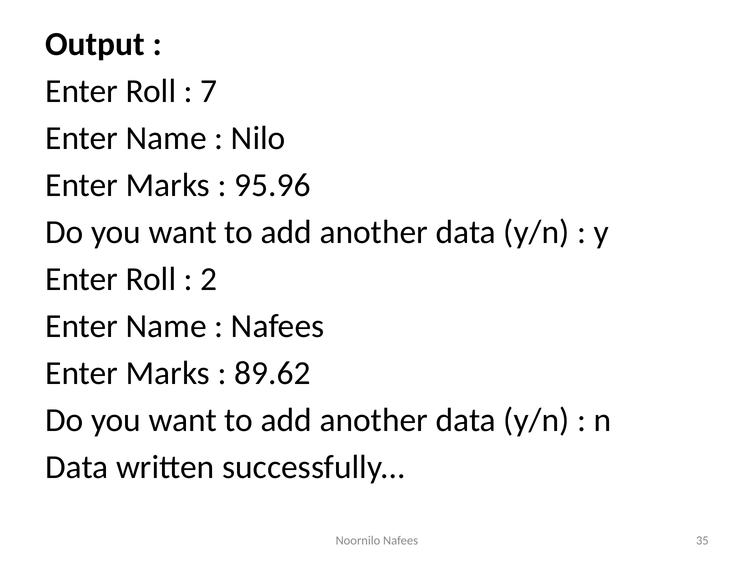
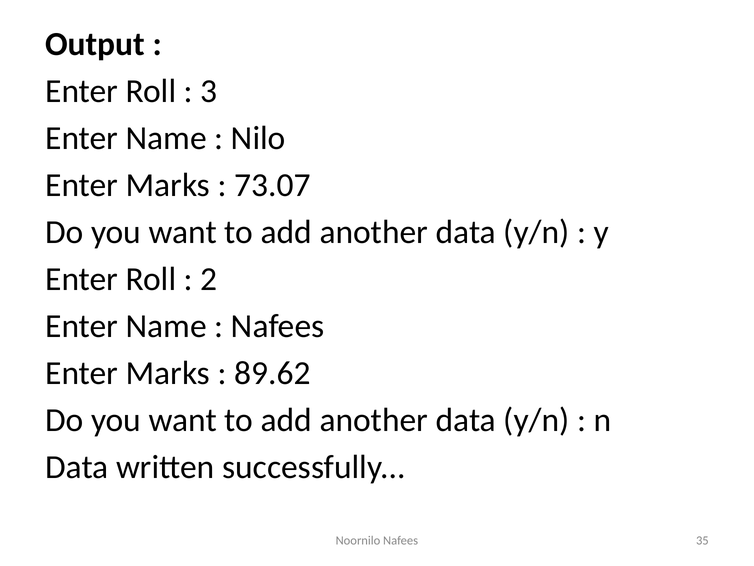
7: 7 -> 3
95.96: 95.96 -> 73.07
